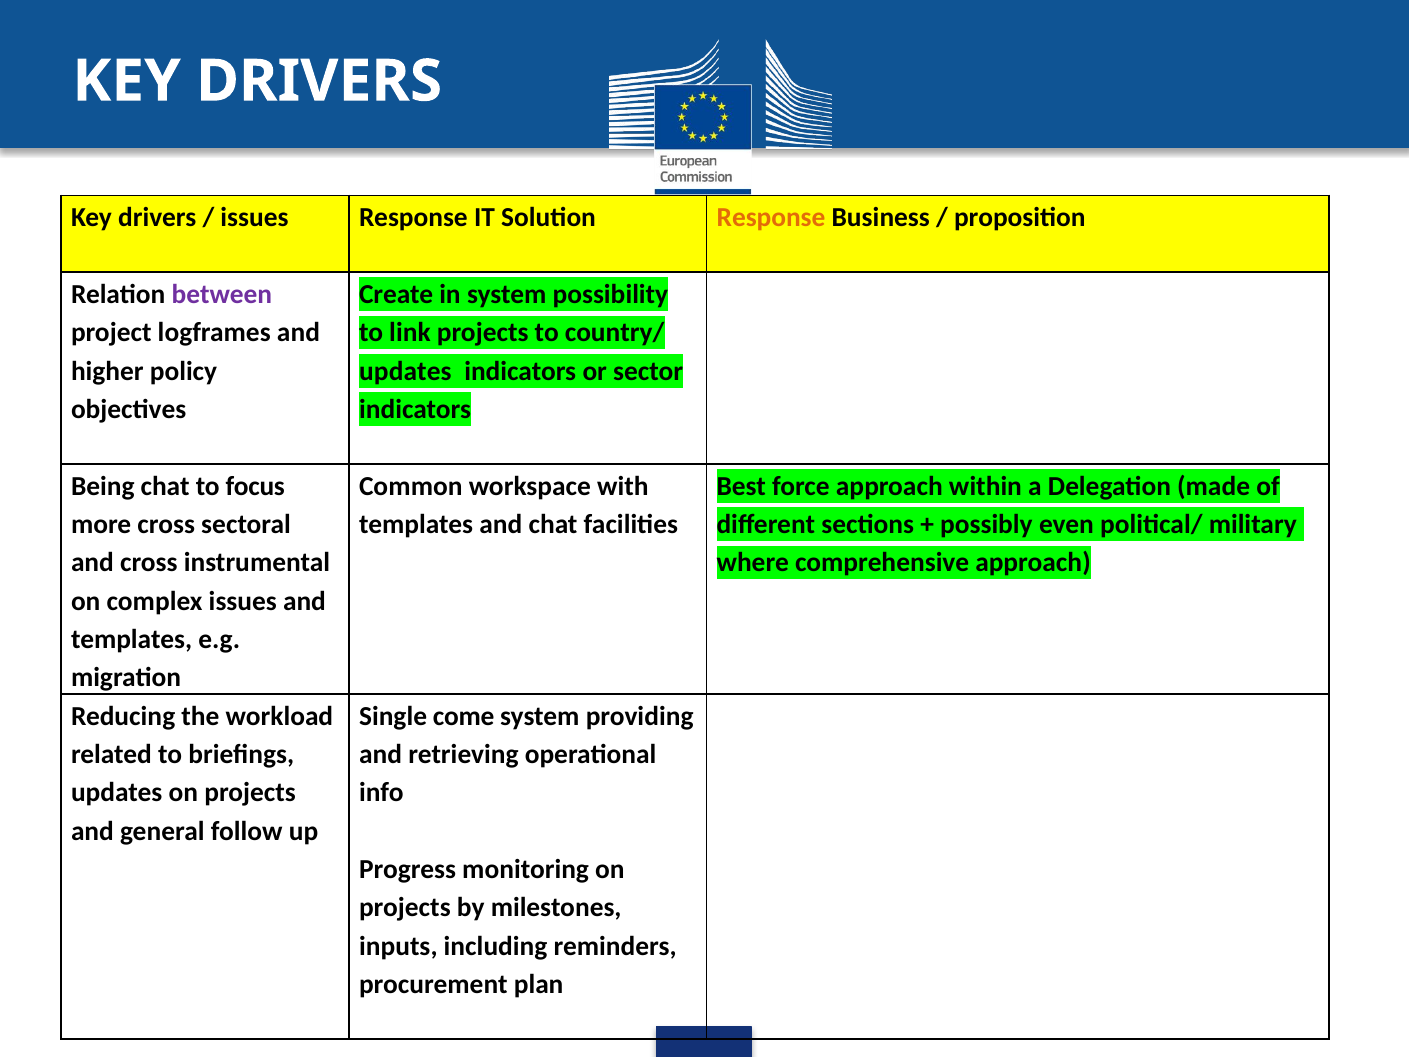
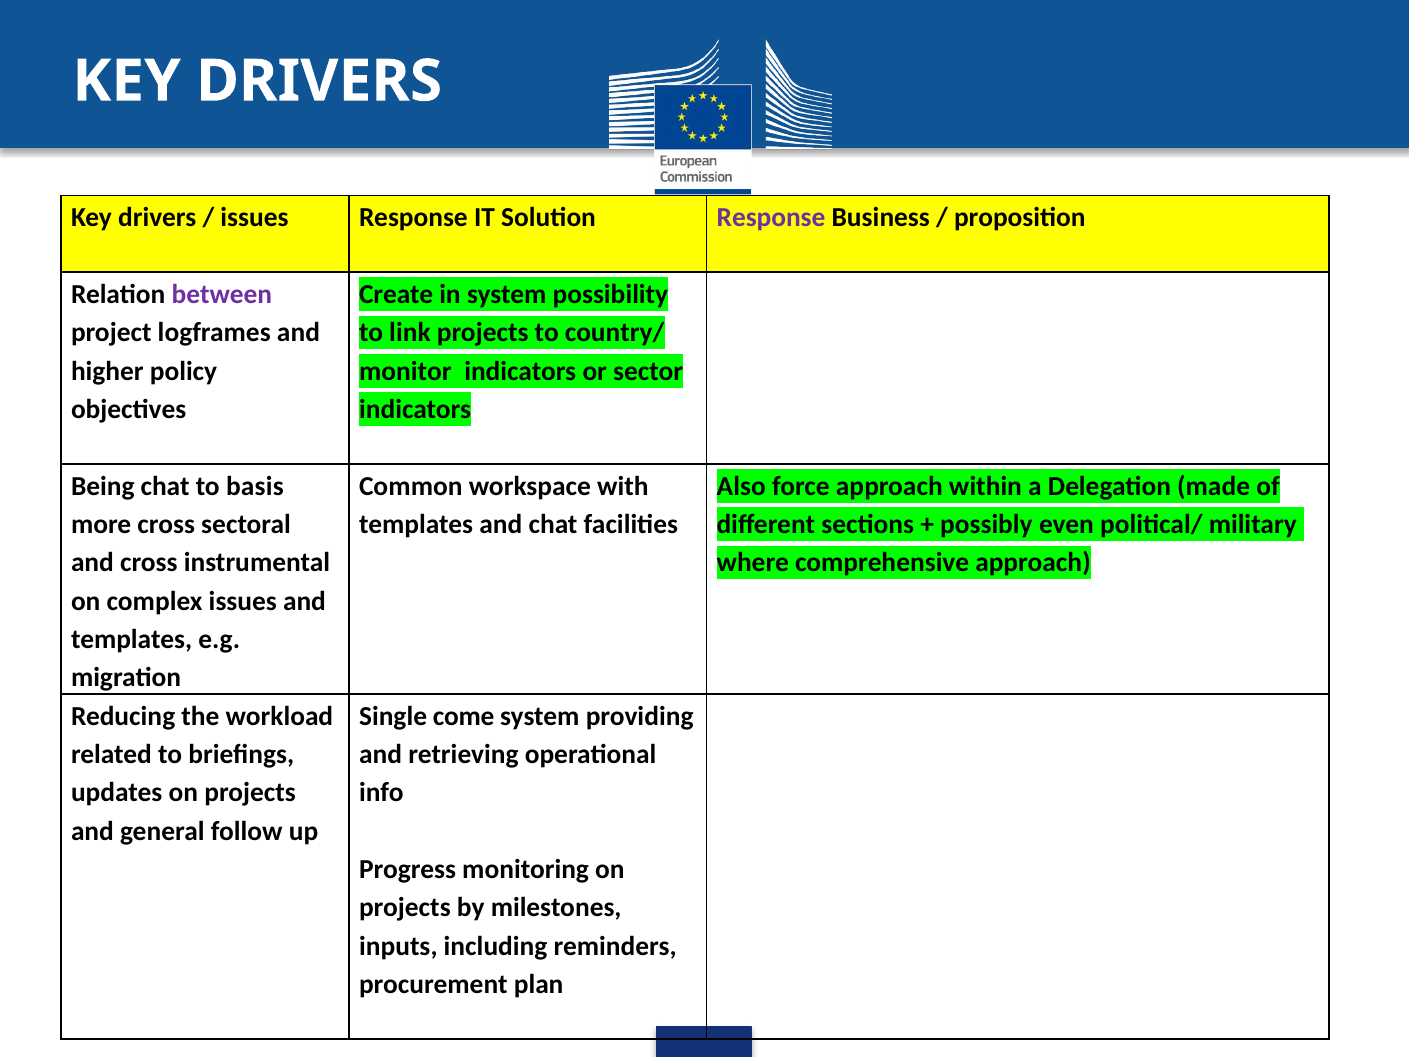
Response at (771, 218) colour: orange -> purple
updates at (405, 371): updates -> monitor
focus: focus -> basis
Best: Best -> Also
